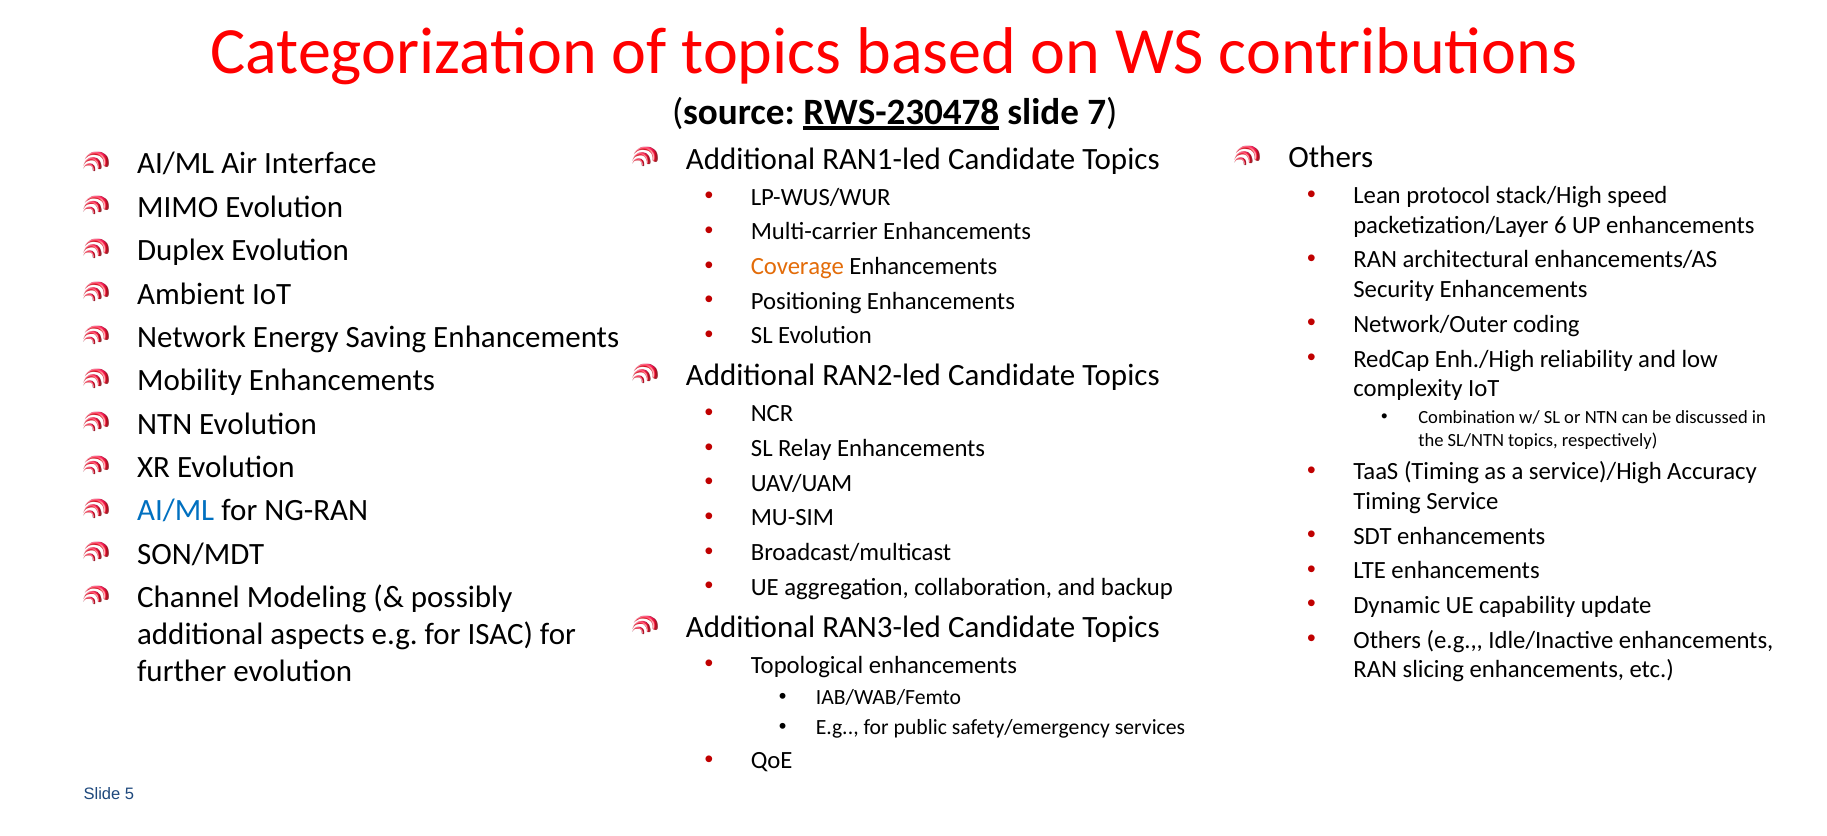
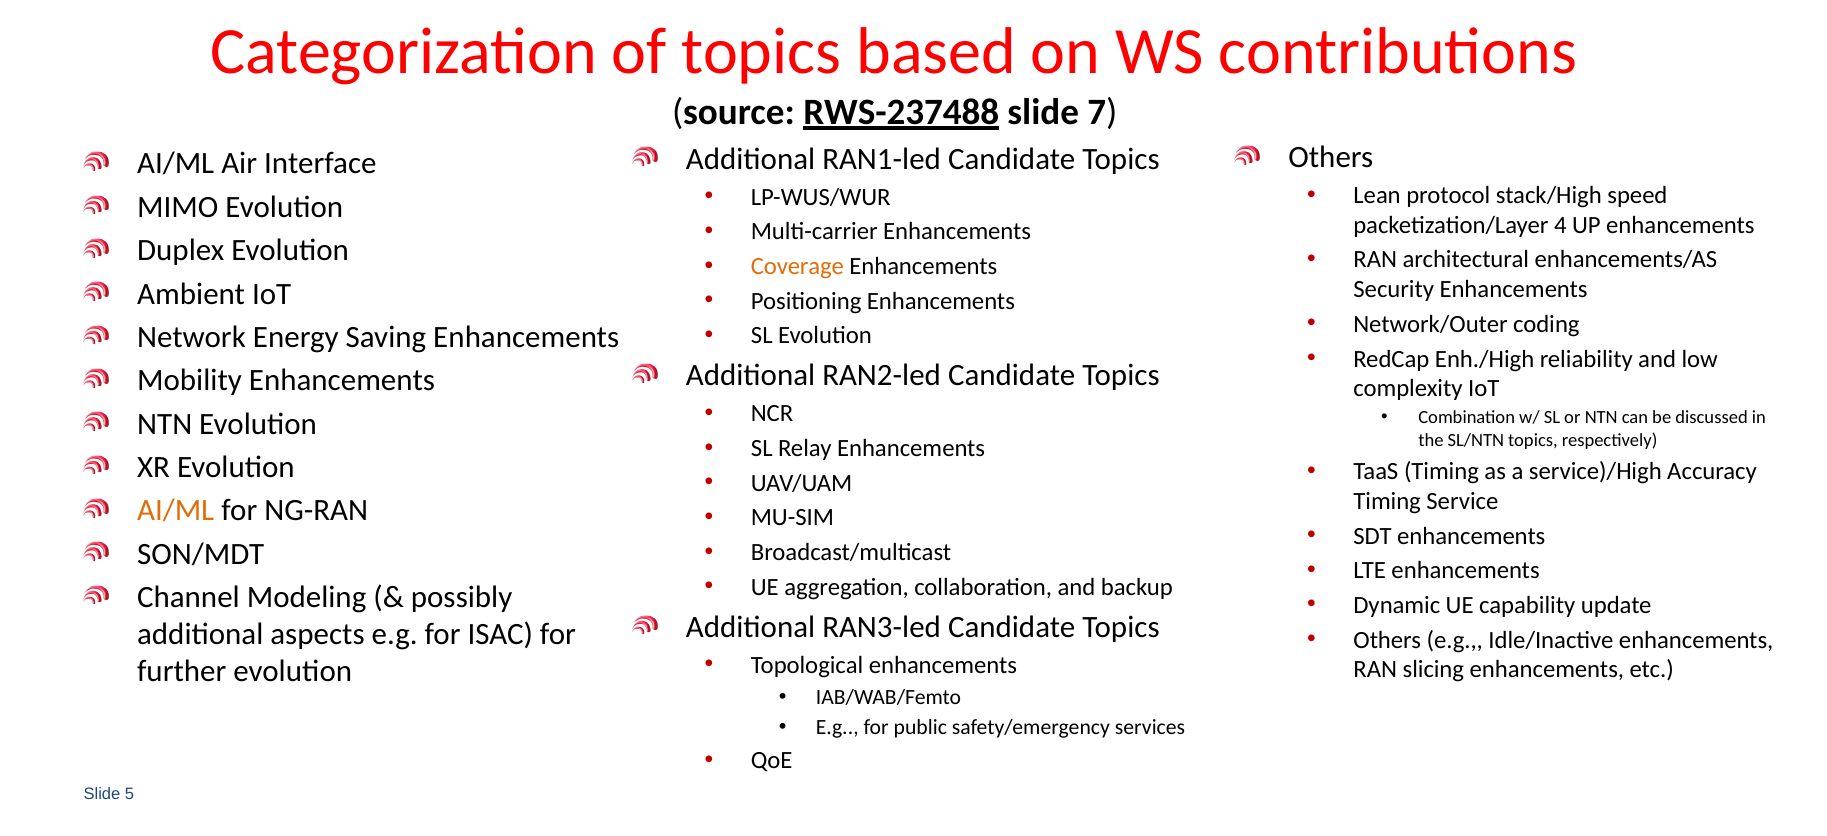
RWS-230478: RWS-230478 -> RWS-237488
6: 6 -> 4
AI/ML at (176, 510) colour: blue -> orange
